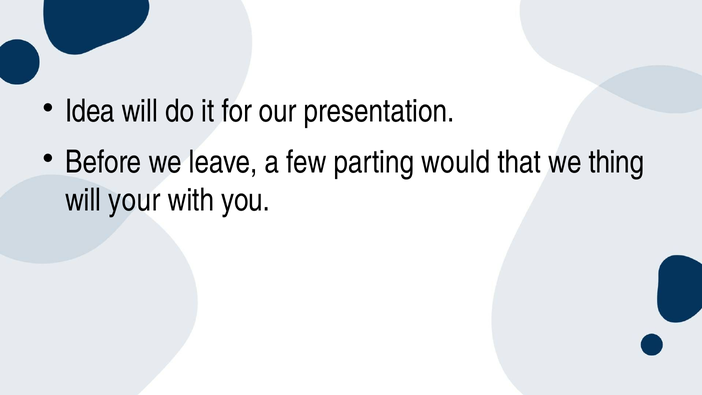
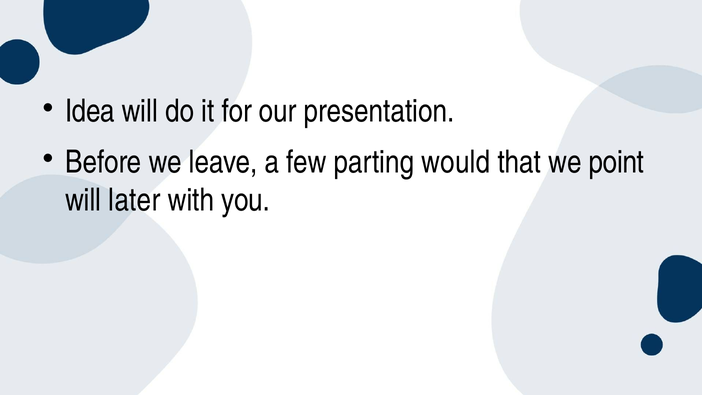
thing: thing -> point
your: your -> later
